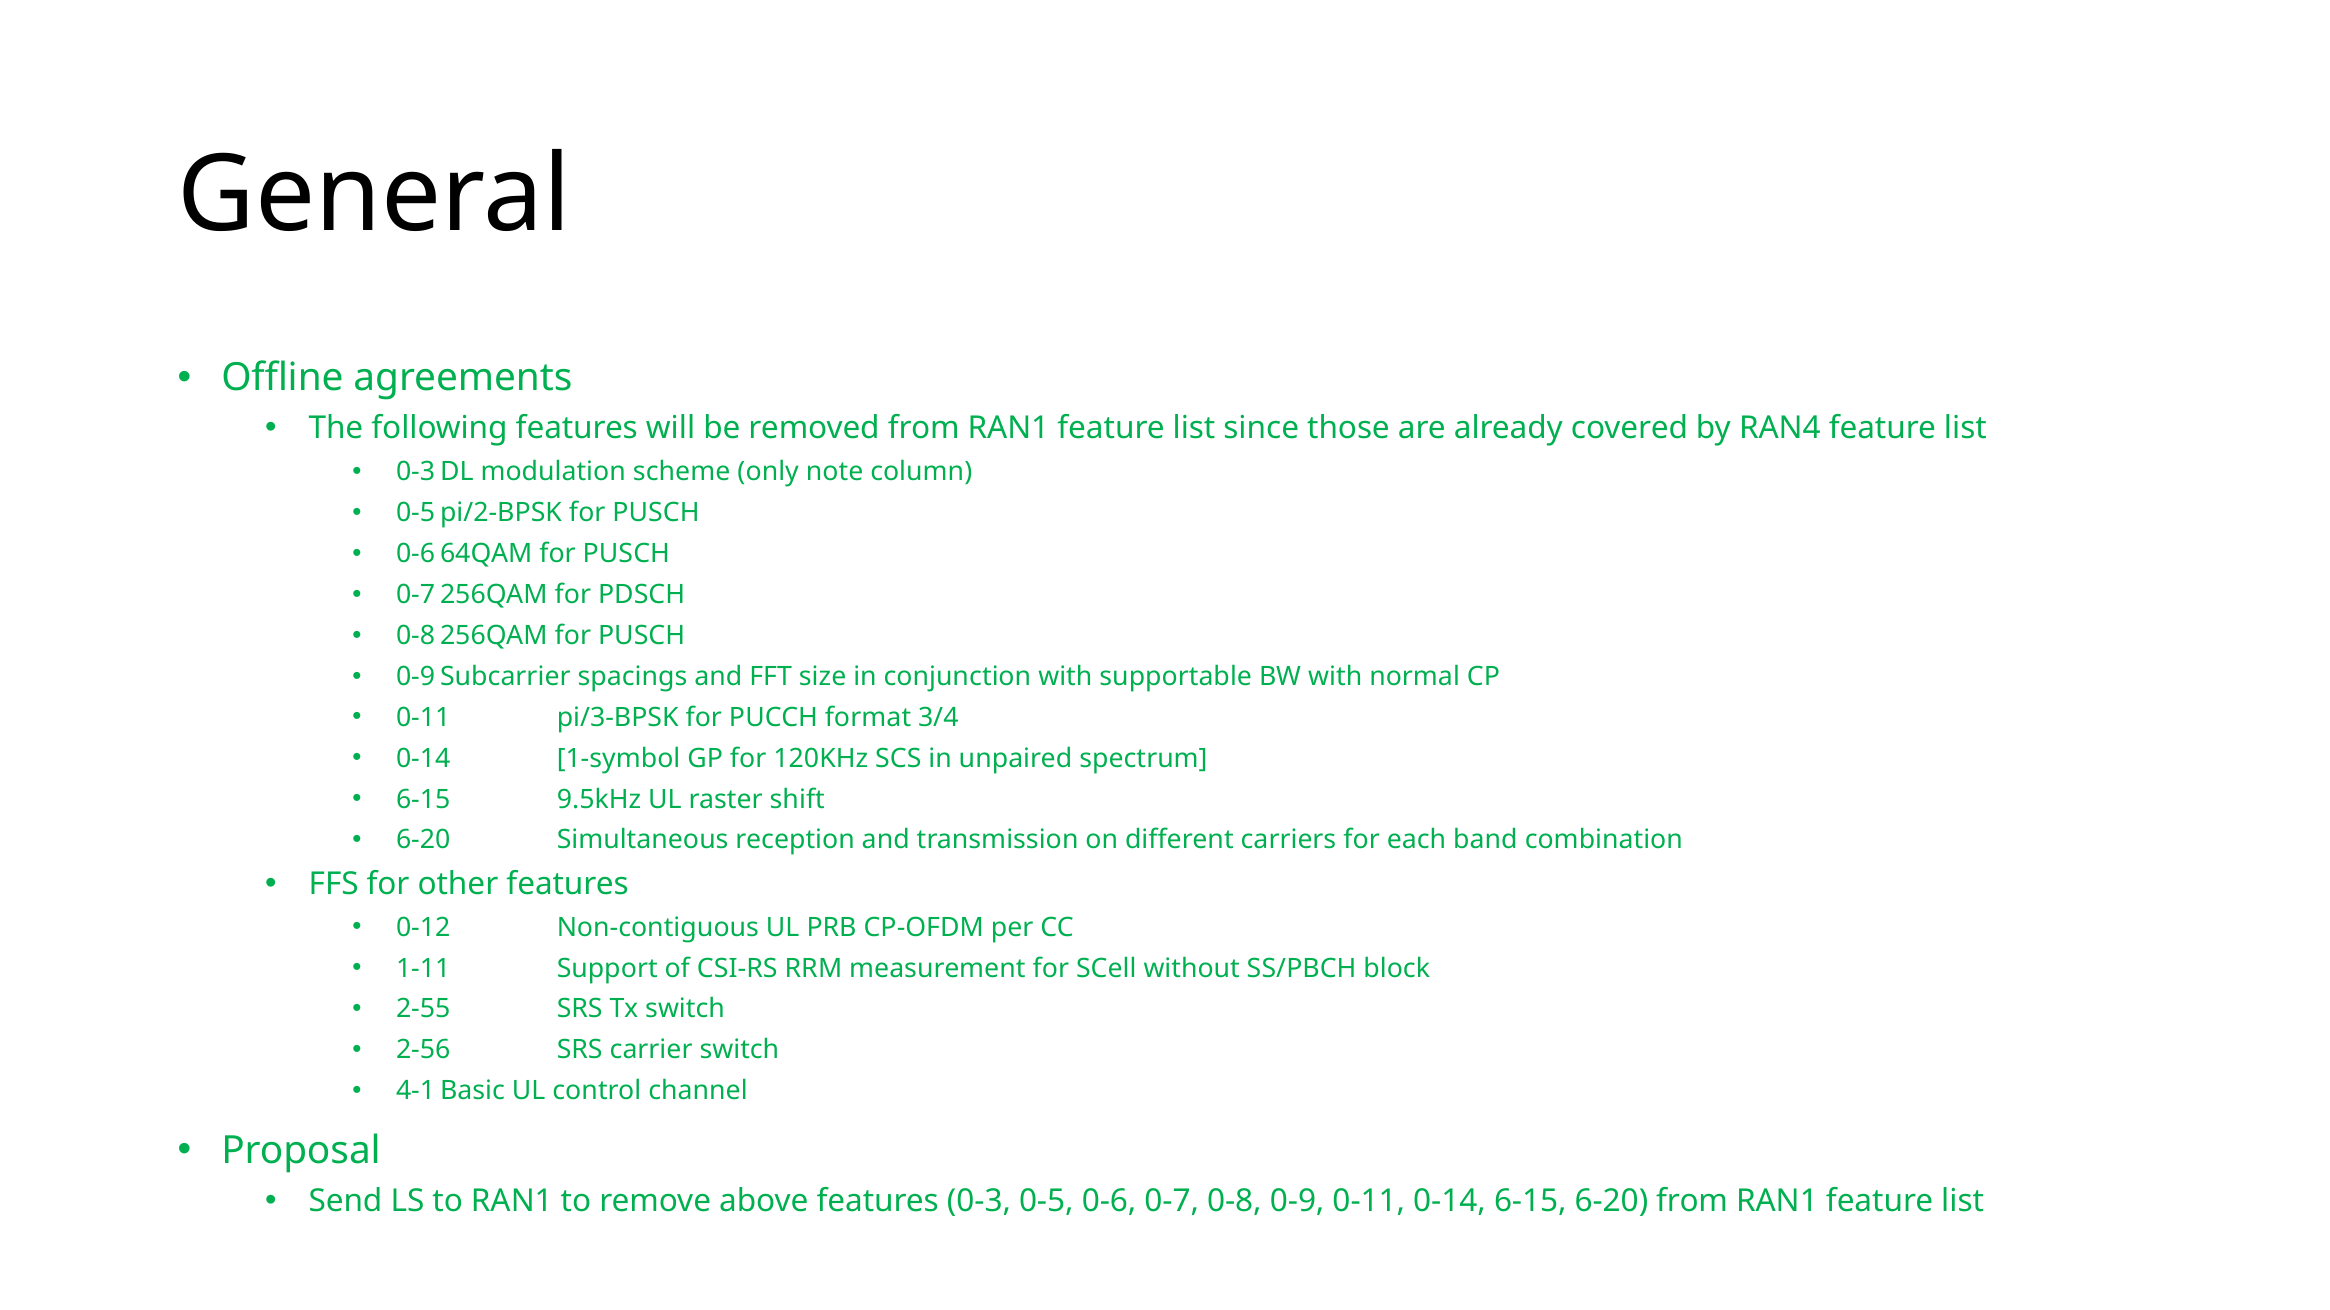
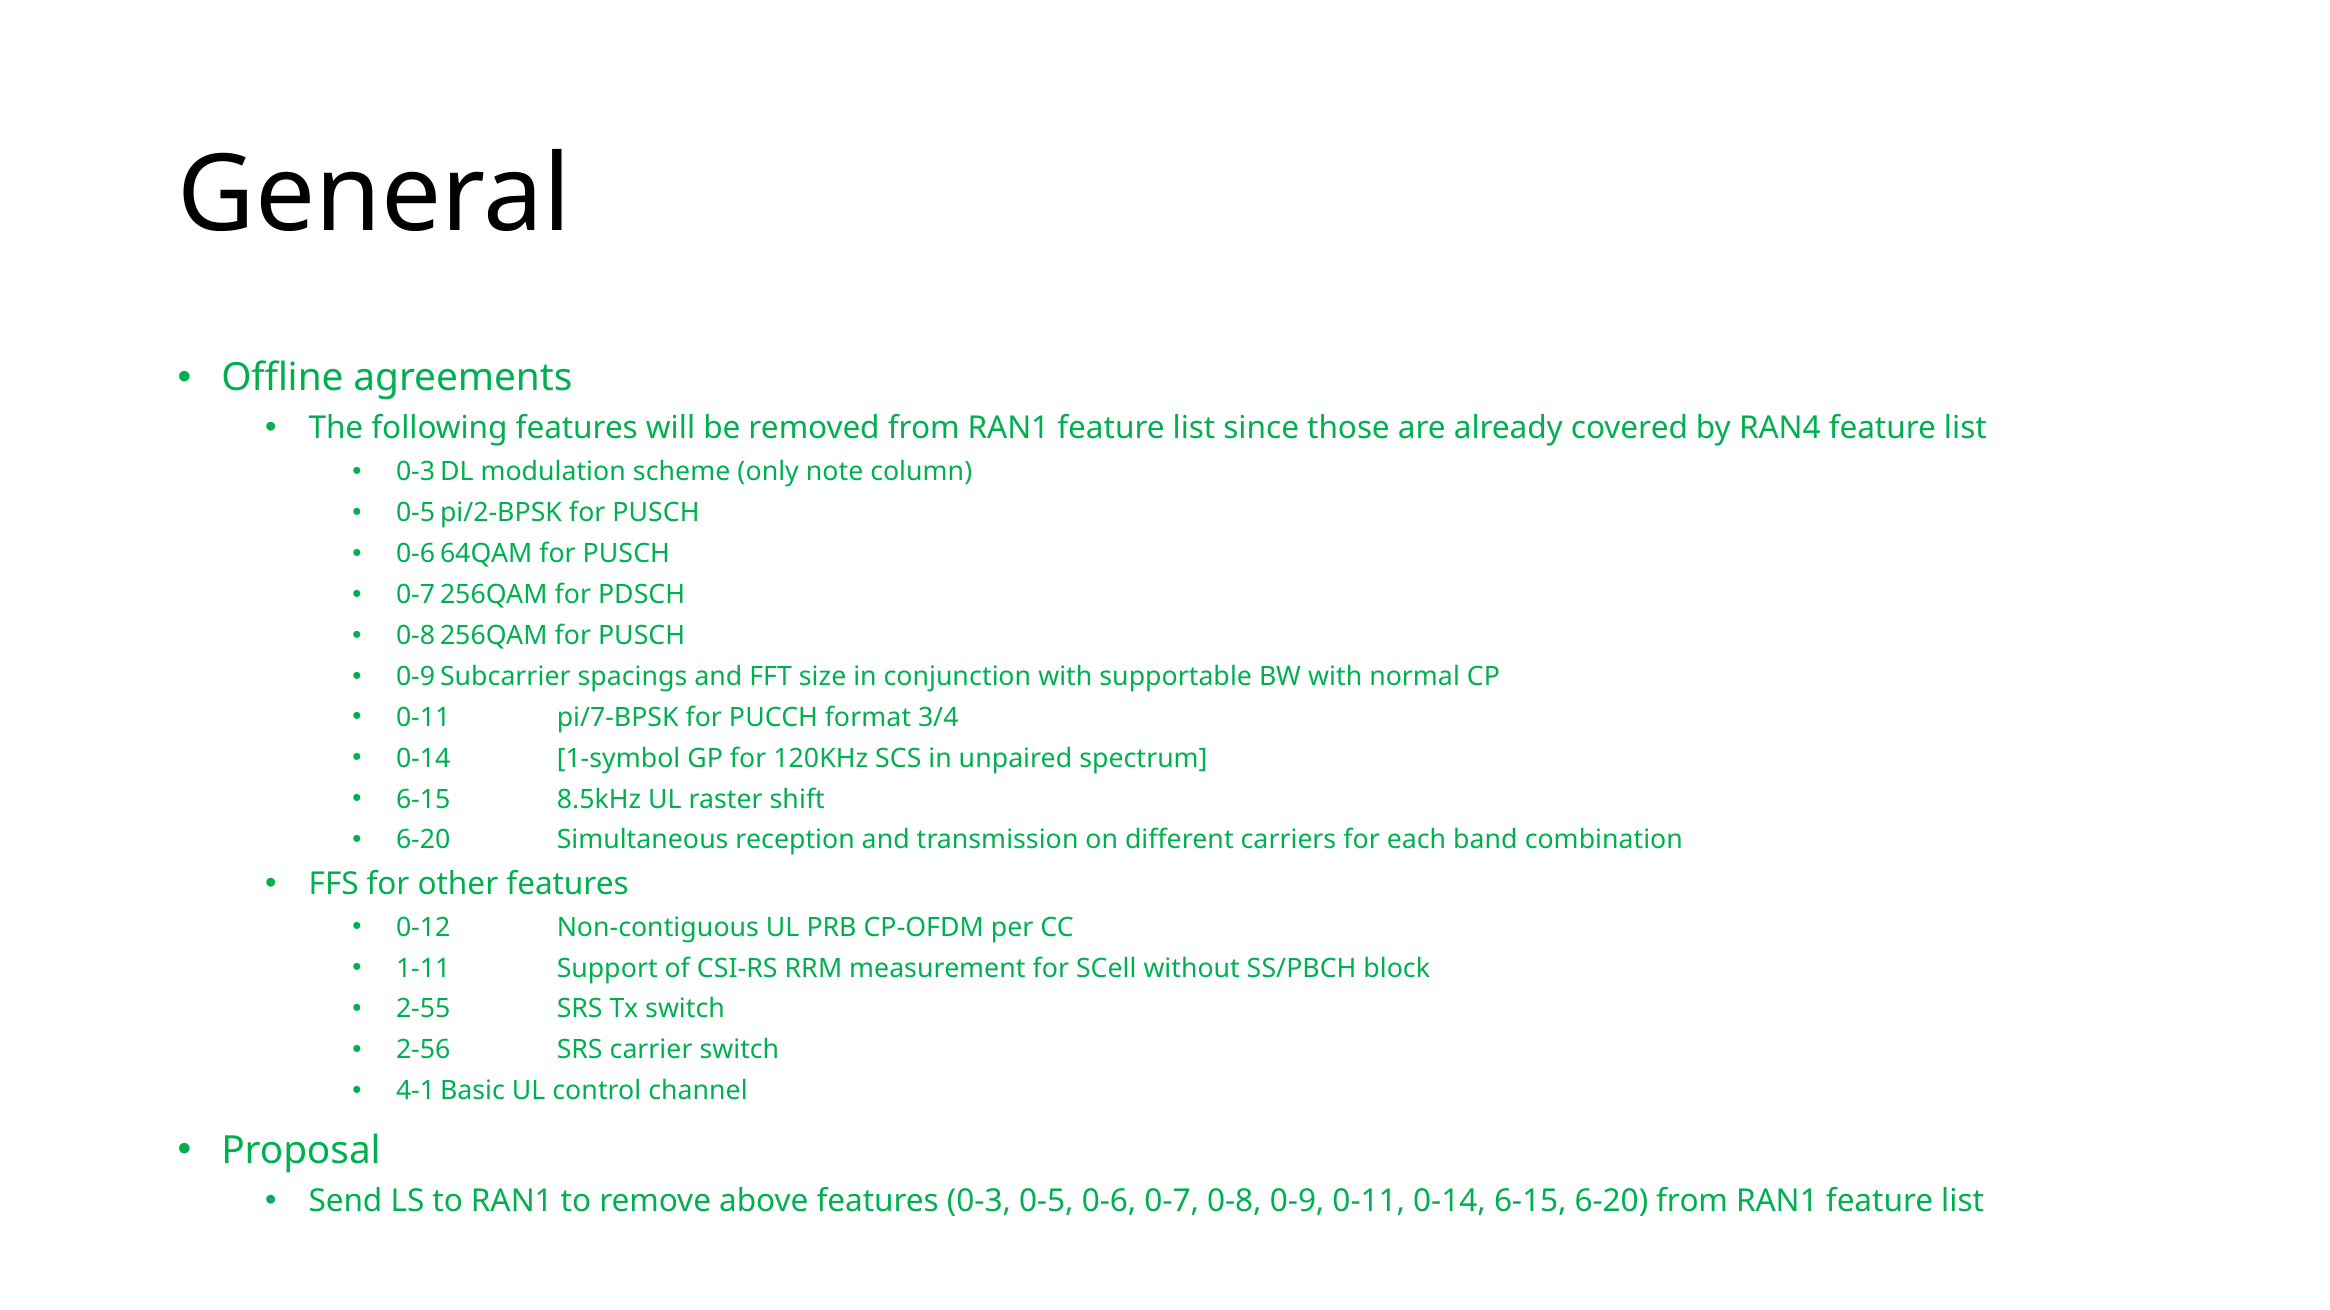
pi/3-BPSK: pi/3-BPSK -> pi/7-BPSK
9.5kHz: 9.5kHz -> 8.5kHz
